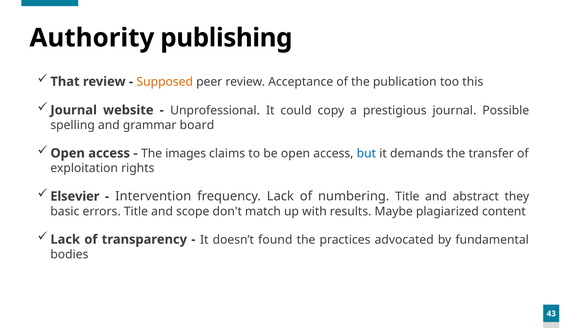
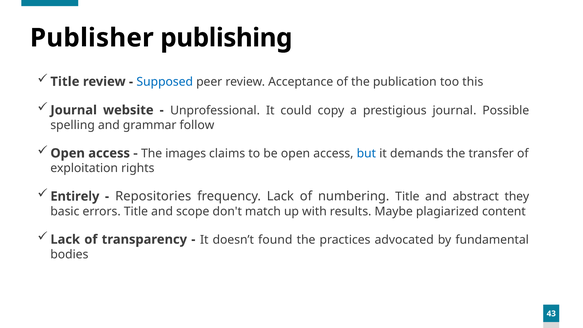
Authority: Authority -> Publisher
That at (65, 82): That -> Title
Supposed colour: orange -> blue
board: board -> follow
Elsevier: Elsevier -> Entirely
Intervention: Intervention -> Repositories
